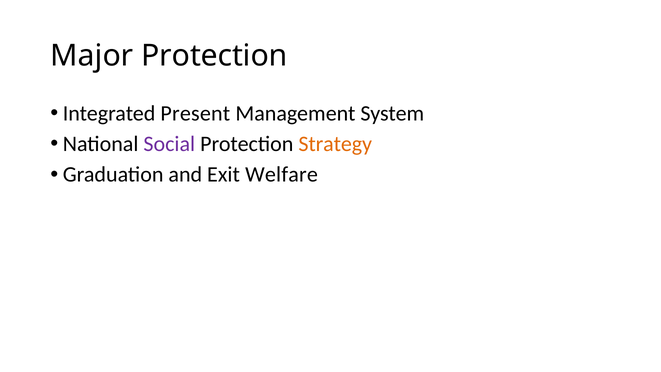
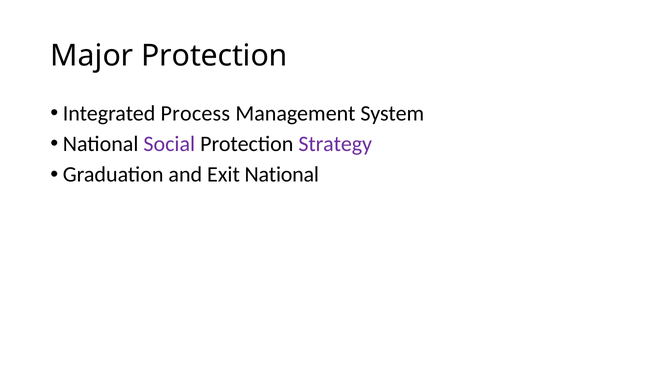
Present: Present -> Process
Strategy colour: orange -> purple
Exit Welfare: Welfare -> National
